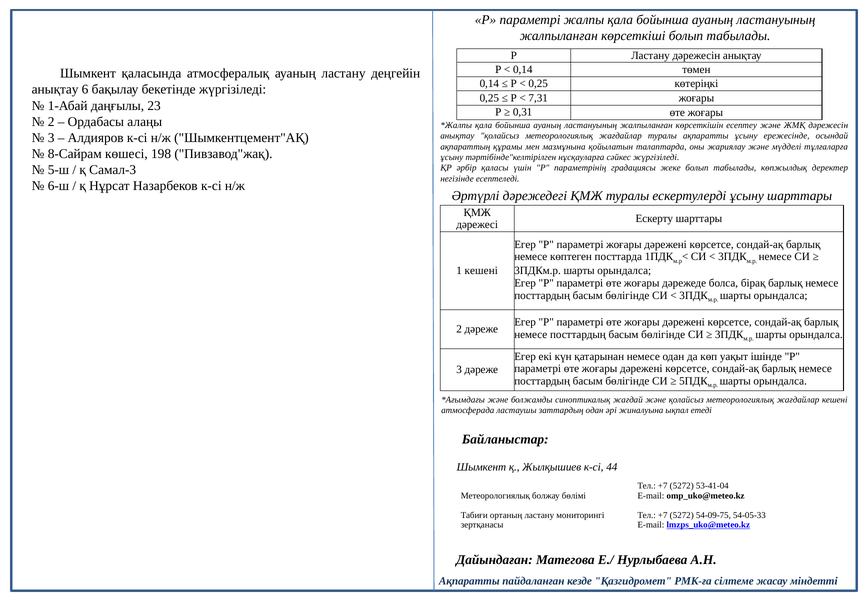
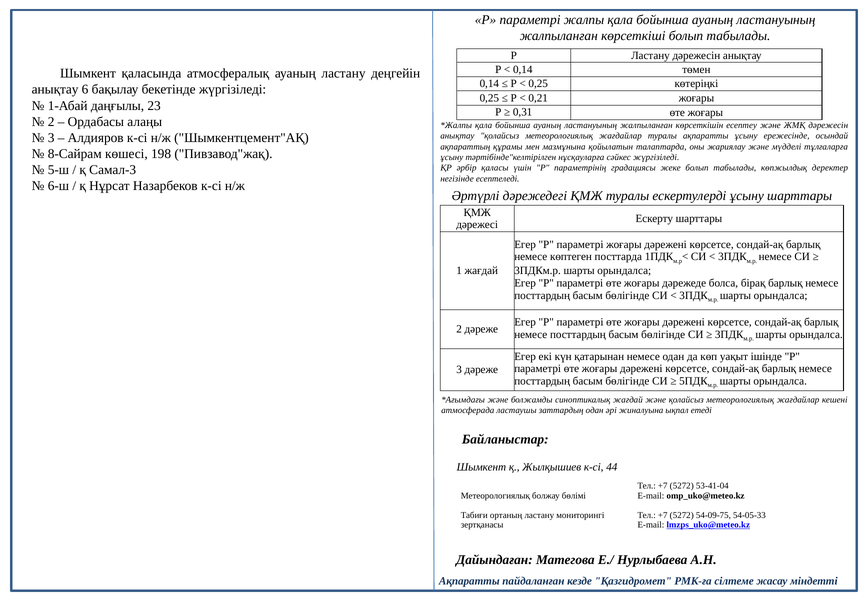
7,31: 7,31 -> 0,21
1 кешені: кешені -> жағдай
